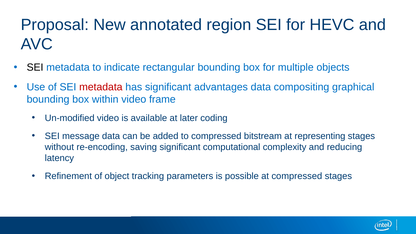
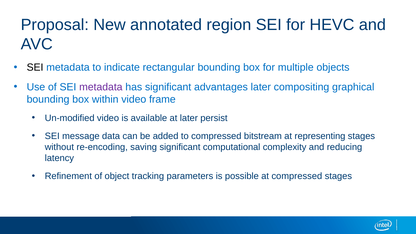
metadata at (101, 87) colour: red -> purple
advantages data: data -> later
coding: coding -> persist
